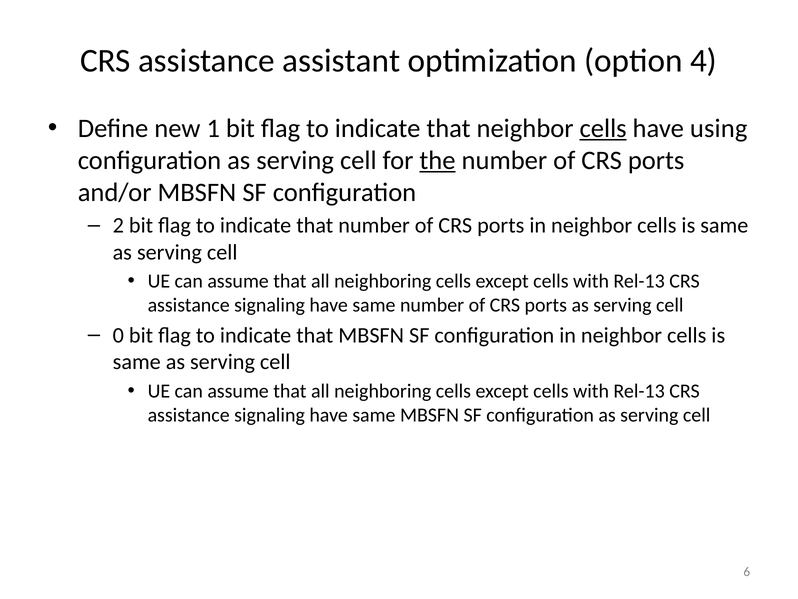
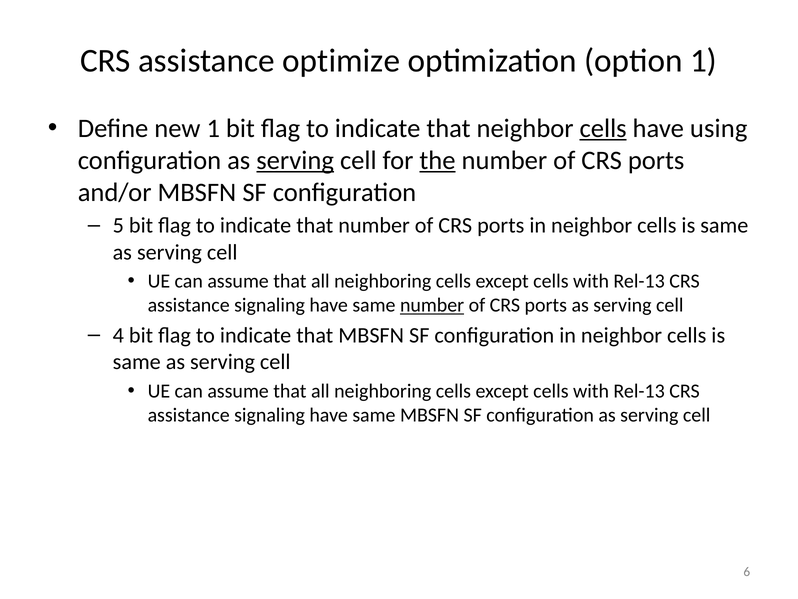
assistant: assistant -> optimize
option 4: 4 -> 1
serving at (295, 160) underline: none -> present
2: 2 -> 5
number at (432, 305) underline: none -> present
0: 0 -> 4
